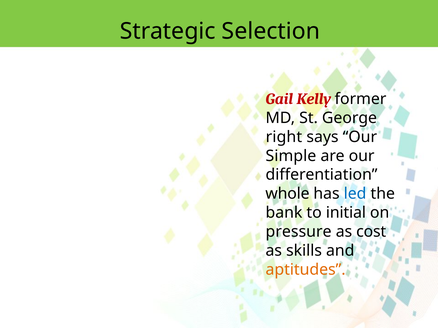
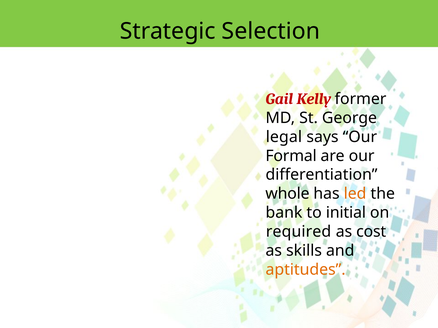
right: right -> legal
Simple: Simple -> Formal
led colour: blue -> orange
pressure: pressure -> required
